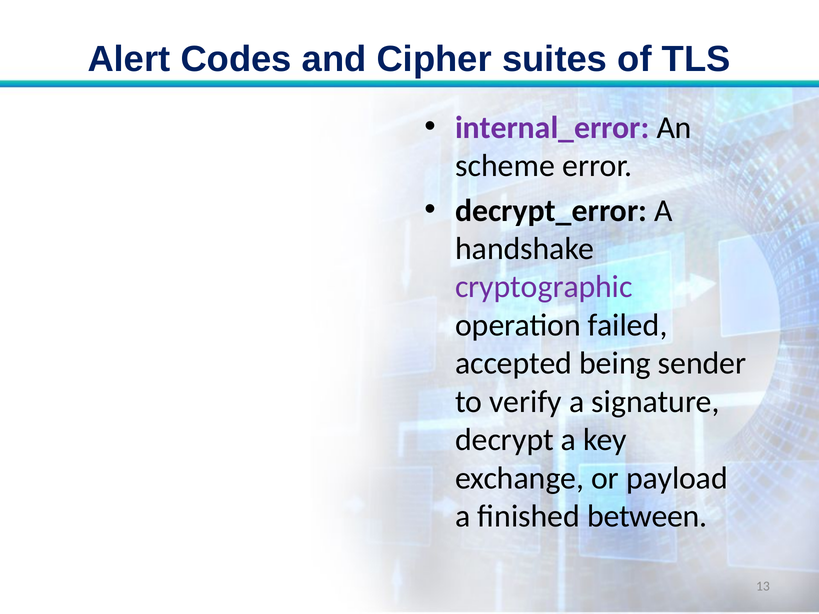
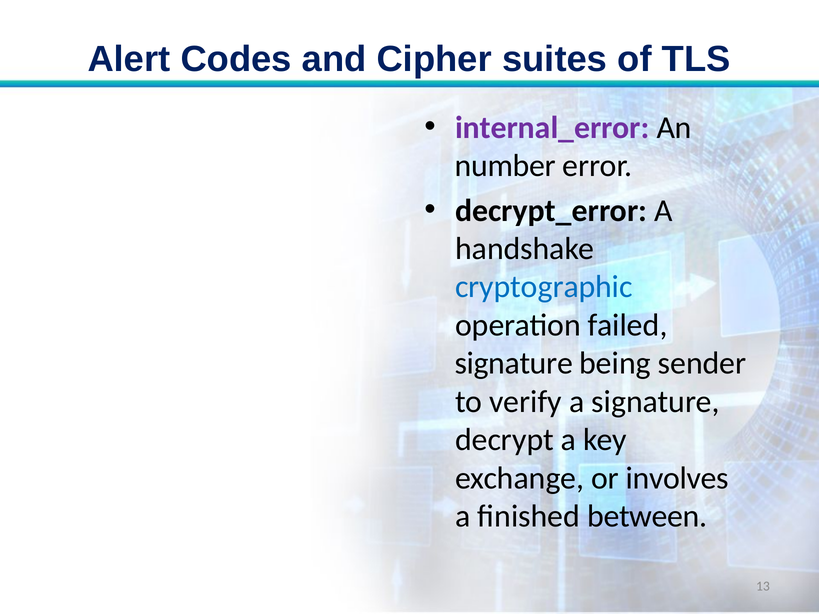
scheme: scheme -> number
cryptographic colour: purple -> blue
accepted at (514, 364): accepted -> signature
payload: payload -> involves
